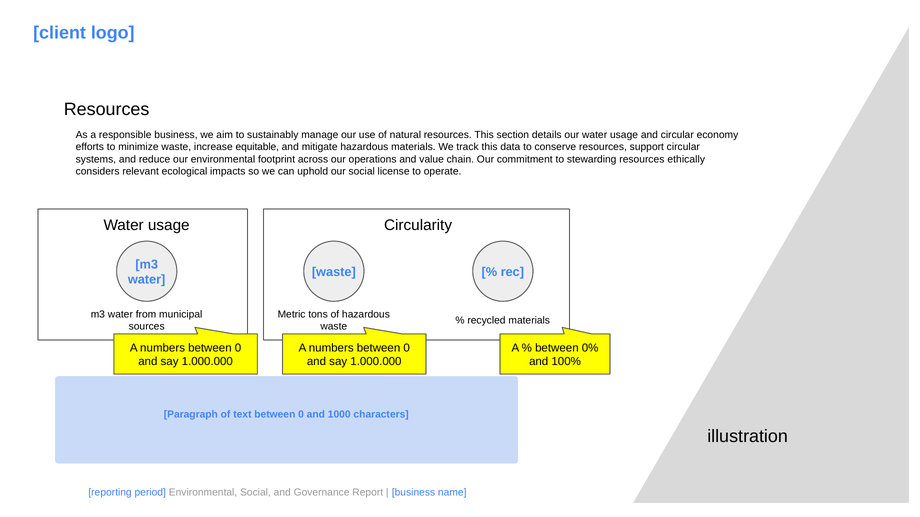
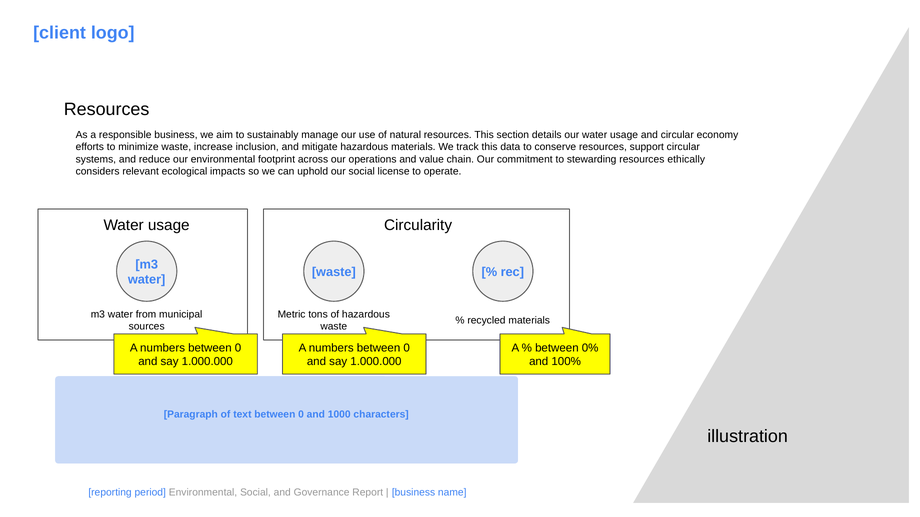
equitable: equitable -> inclusion
